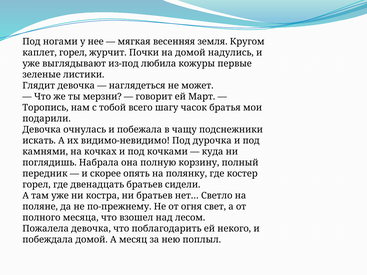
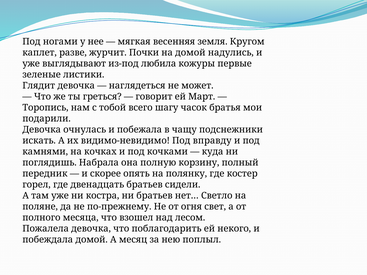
каплет горел: горел -> разве
мерзни: мерзни -> греться
дурочка: дурочка -> вправду
